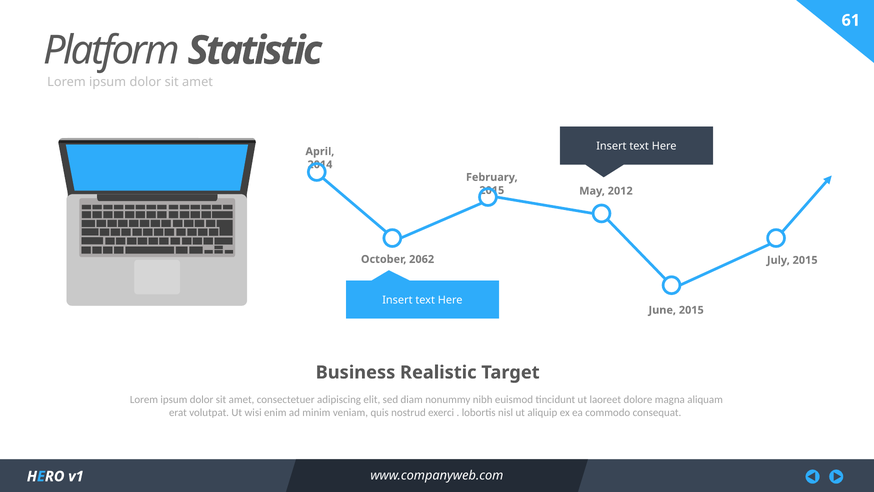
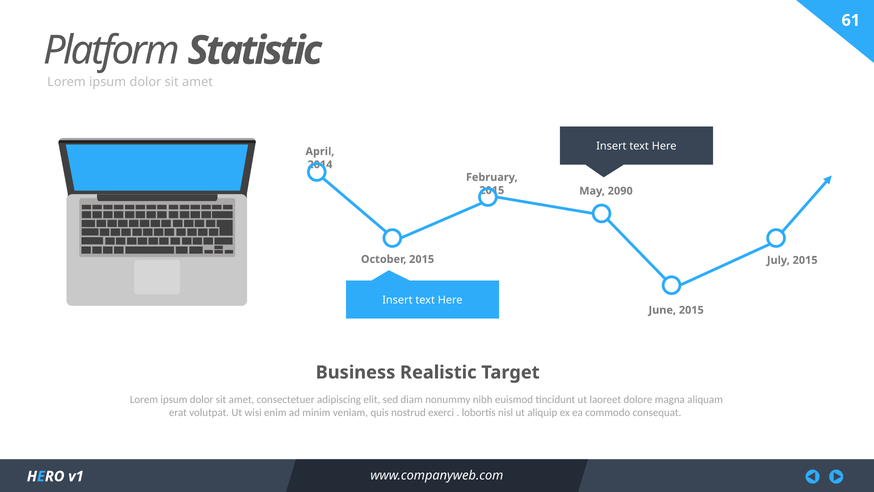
2012: 2012 -> 2090
October 2062: 2062 -> 2015
